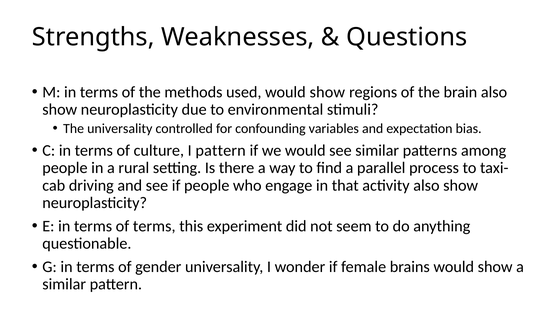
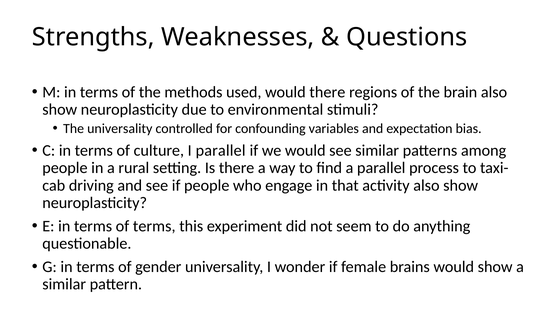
used would show: show -> there
I pattern: pattern -> parallel
